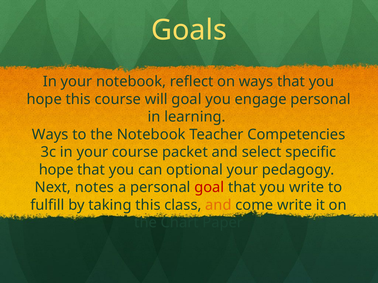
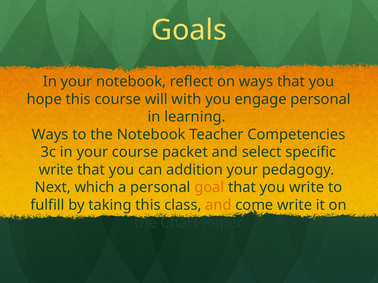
will goal: goal -> with
hope at (56, 170): hope -> write
optional: optional -> addition
notes: notes -> which
goal at (209, 188) colour: red -> orange
